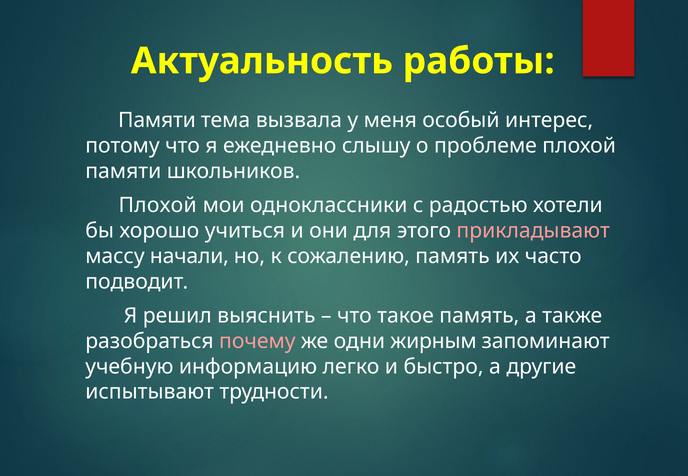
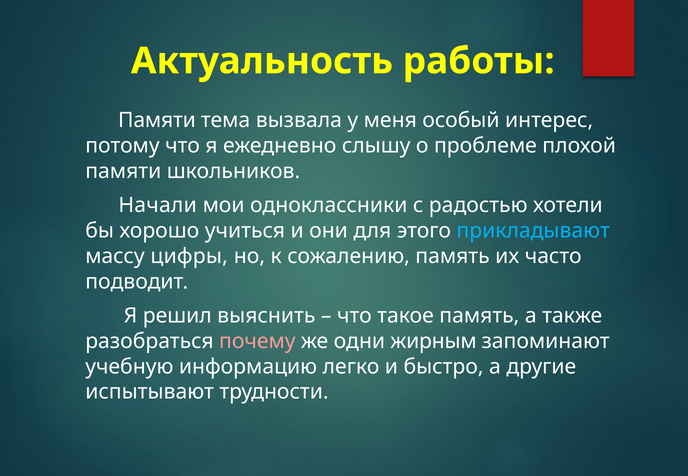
Плохой at (158, 206): Плохой -> Начали
прикладывают colour: pink -> light blue
начали: начали -> цифры
